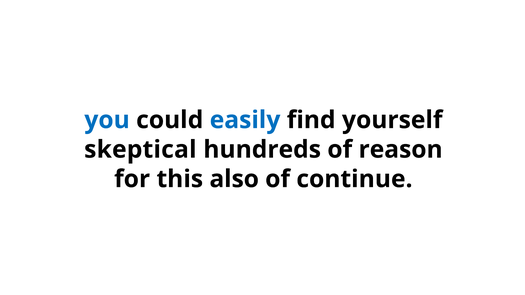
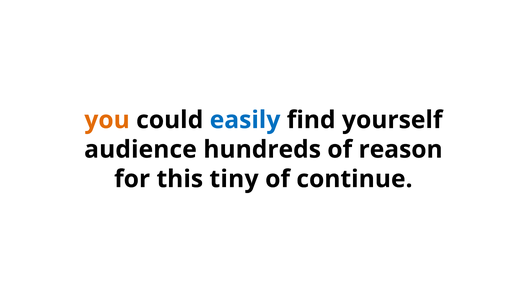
you colour: blue -> orange
skeptical: skeptical -> audience
also: also -> tiny
